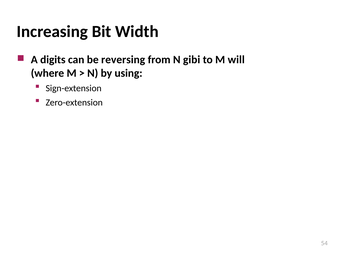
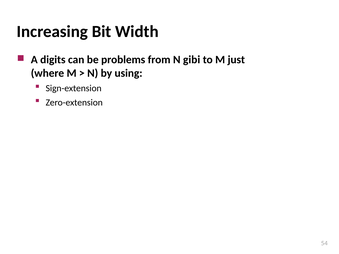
reversing: reversing -> problems
will: will -> just
